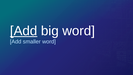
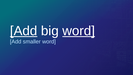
word at (79, 31) underline: none -> present
